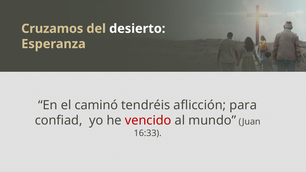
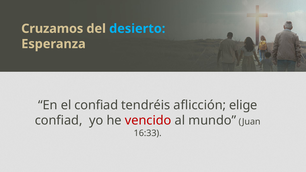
desierto colour: white -> light blue
el caminó: caminó -> confiad
para: para -> elige
